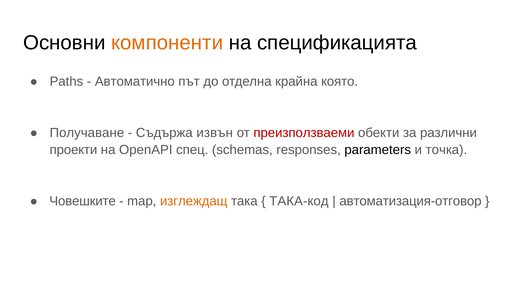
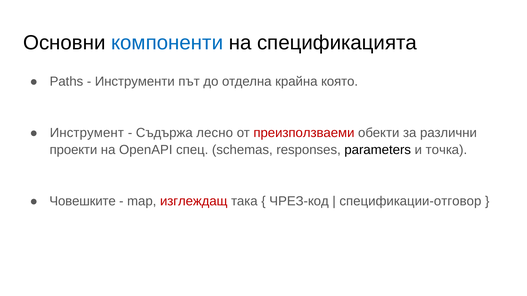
компоненти colour: orange -> blue
Автоматично: Автоматично -> Инструменти
Получаване: Получаване -> Инструмент
извън: извън -> лесно
изглеждащ colour: orange -> red
ТАКА-код: ТАКА-код -> ЧРЕЗ-код
автоматизация-отговор: автоматизация-отговор -> спецификации-отговор
